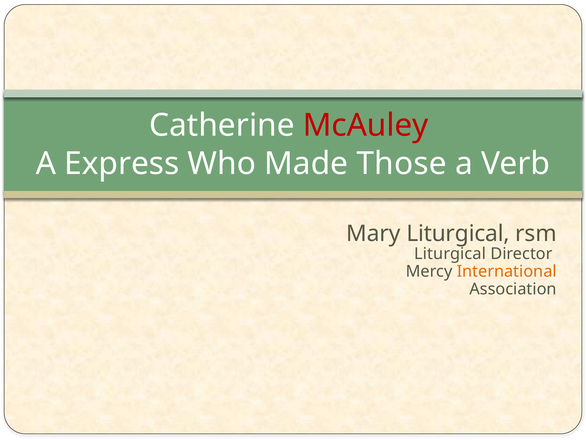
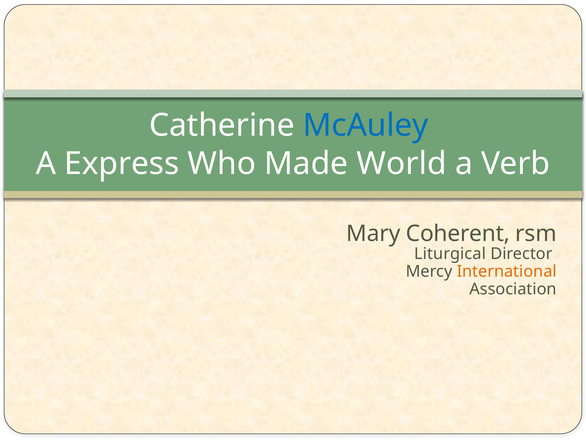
McAuley colour: red -> blue
Those: Those -> World
Mary Liturgical: Liturgical -> Coherent
